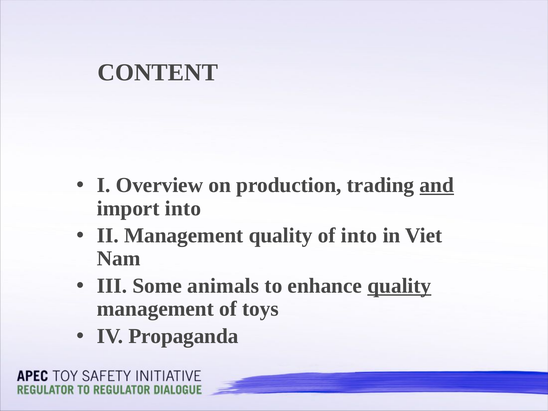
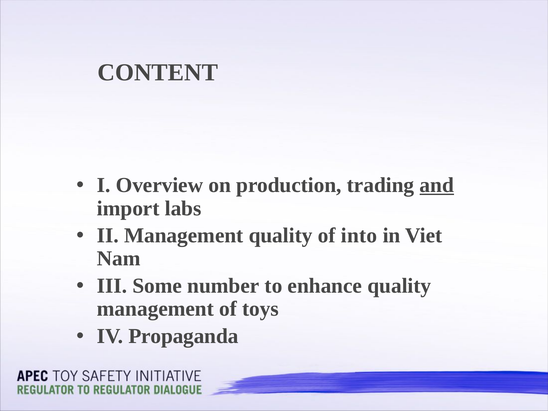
import into: into -> labs
animals: animals -> number
quality at (399, 286) underline: present -> none
